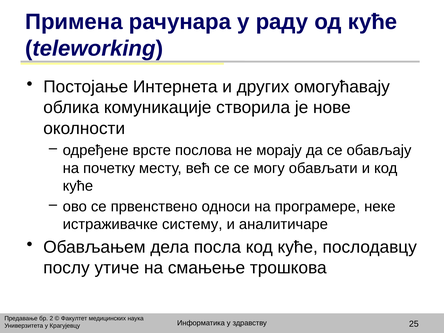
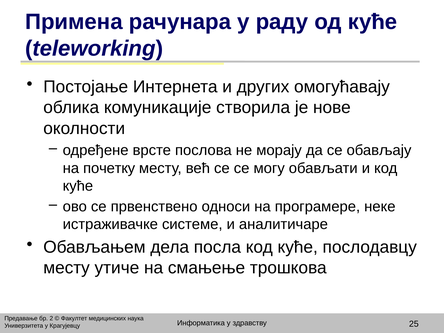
систему: систему -> системе
послу at (67, 268): послу -> месту
